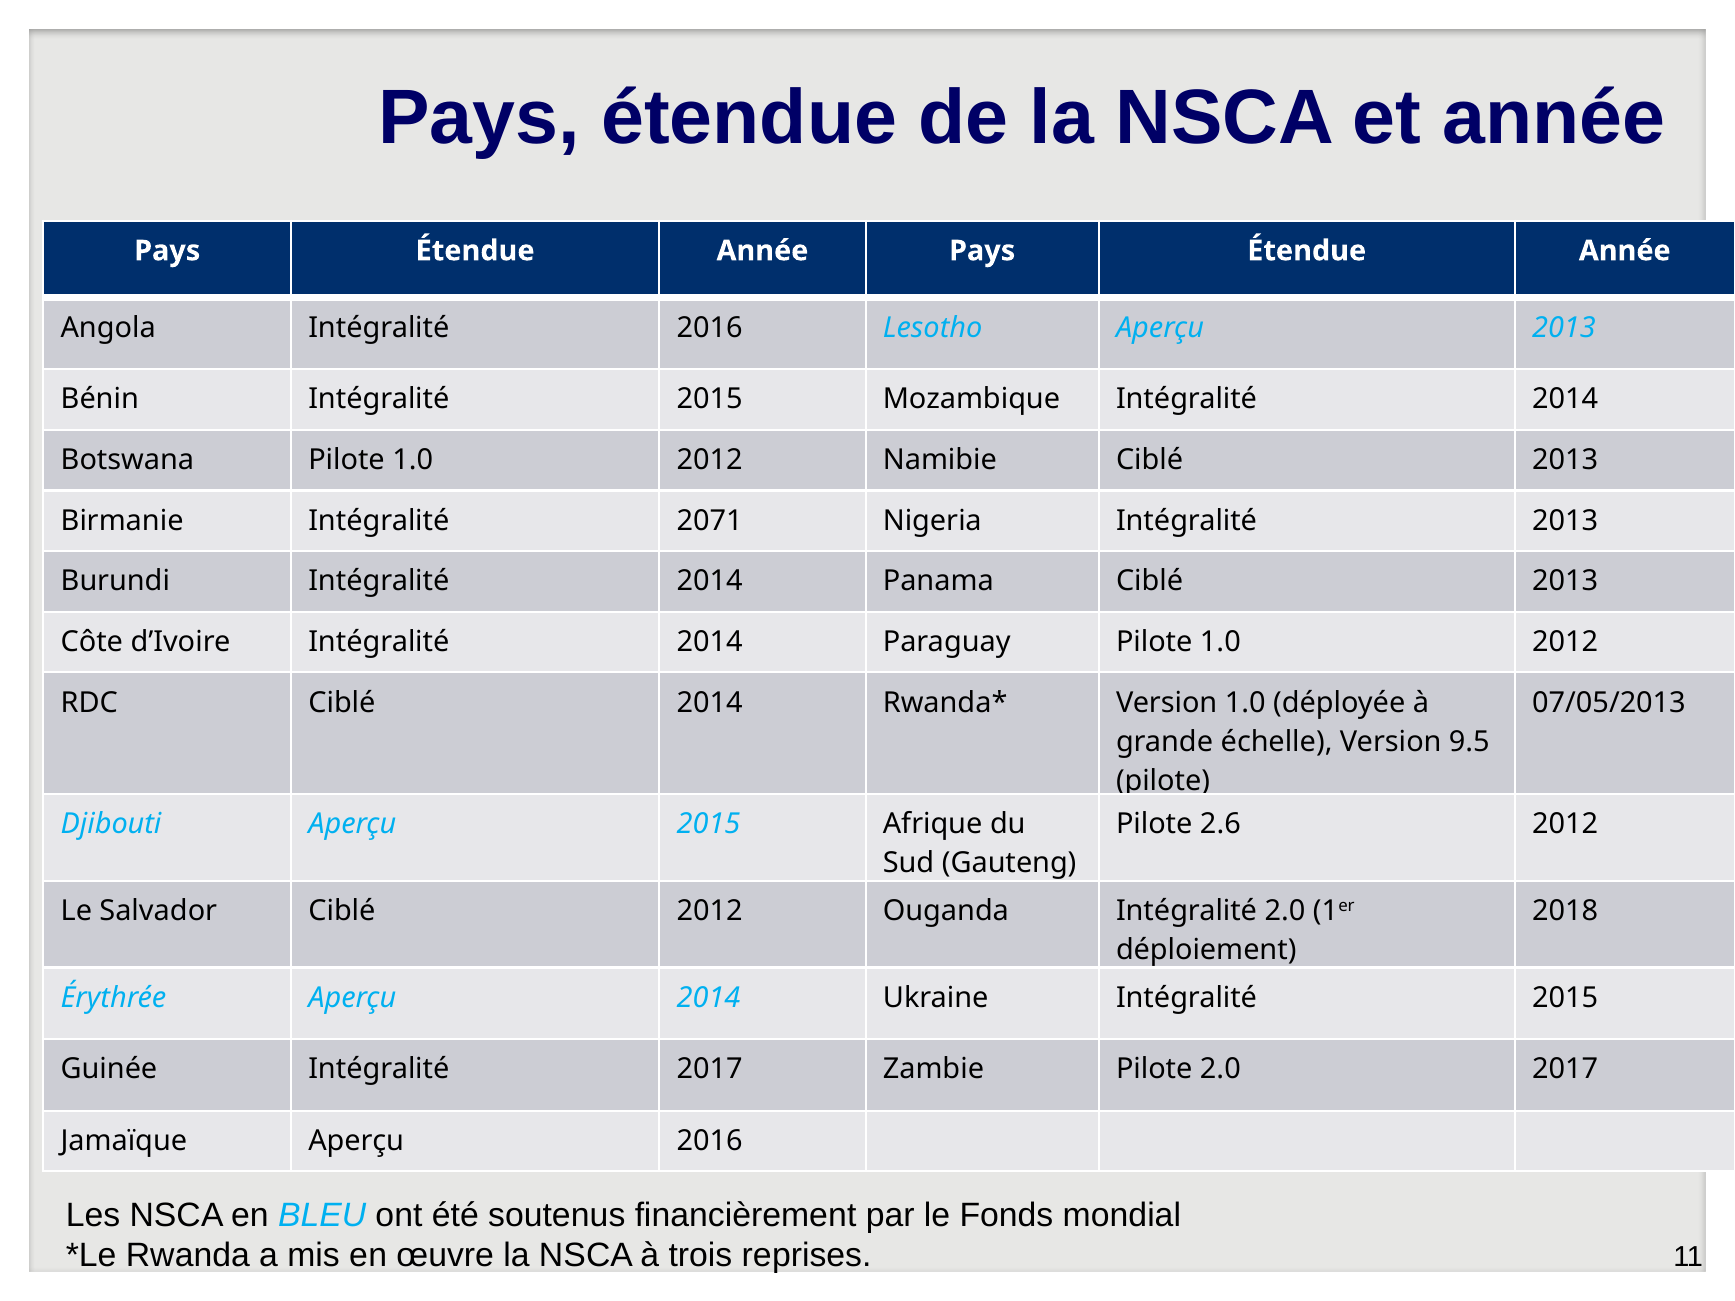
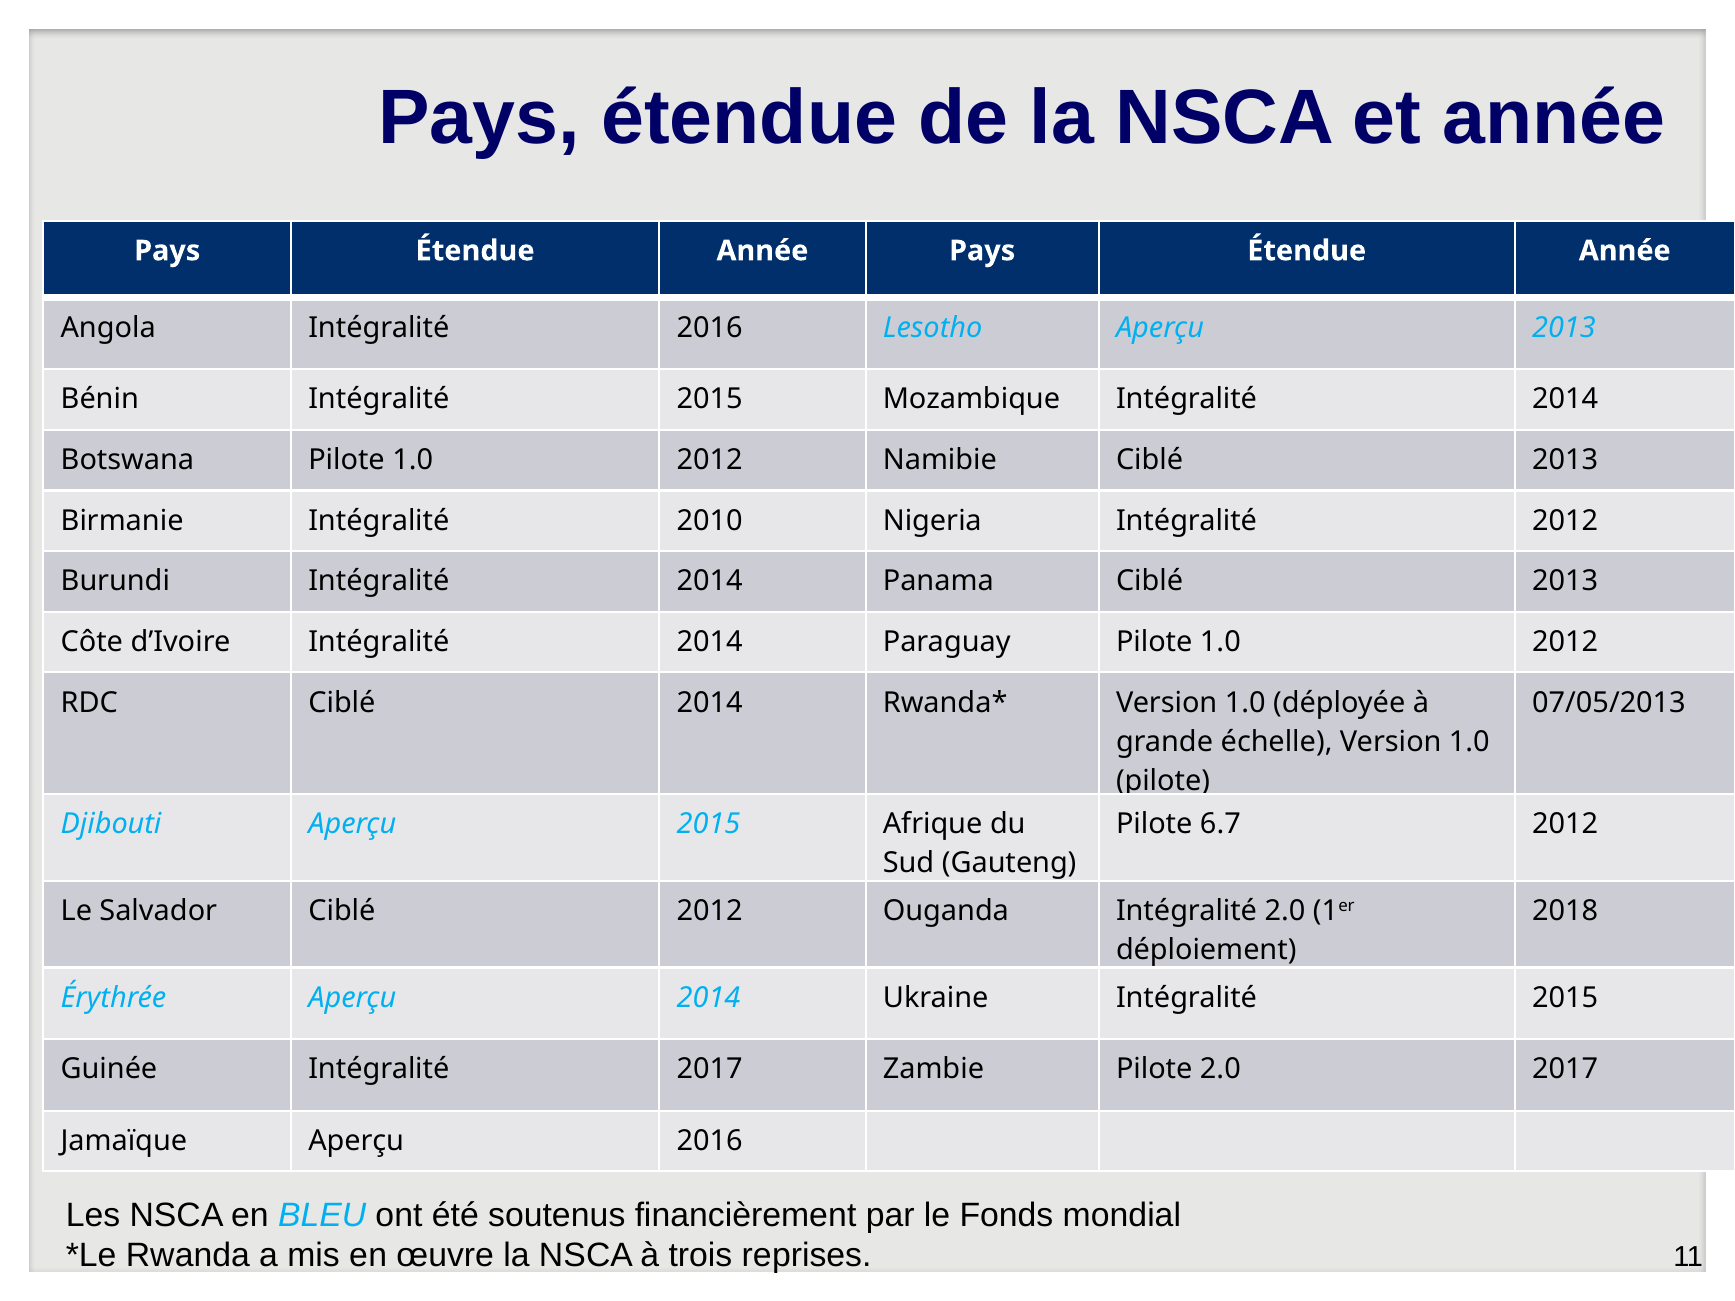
2071: 2071 -> 2010
Intégralité 2013: 2013 -> 2012
échelle Version 9.5: 9.5 -> 1.0
2.6: 2.6 -> 6.7
